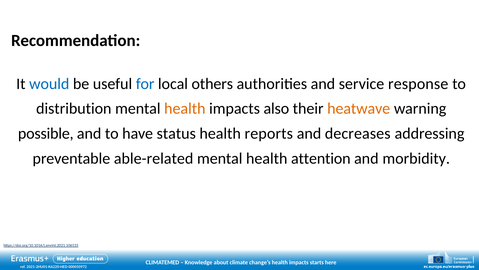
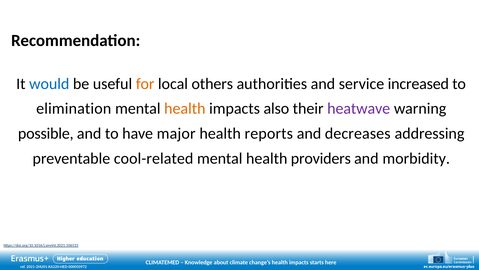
for colour: blue -> orange
response: response -> increased
distribution: distribution -> elimination
heatwave colour: orange -> purple
status: status -> major
able-related: able-related -> cool-related
attention: attention -> providers
